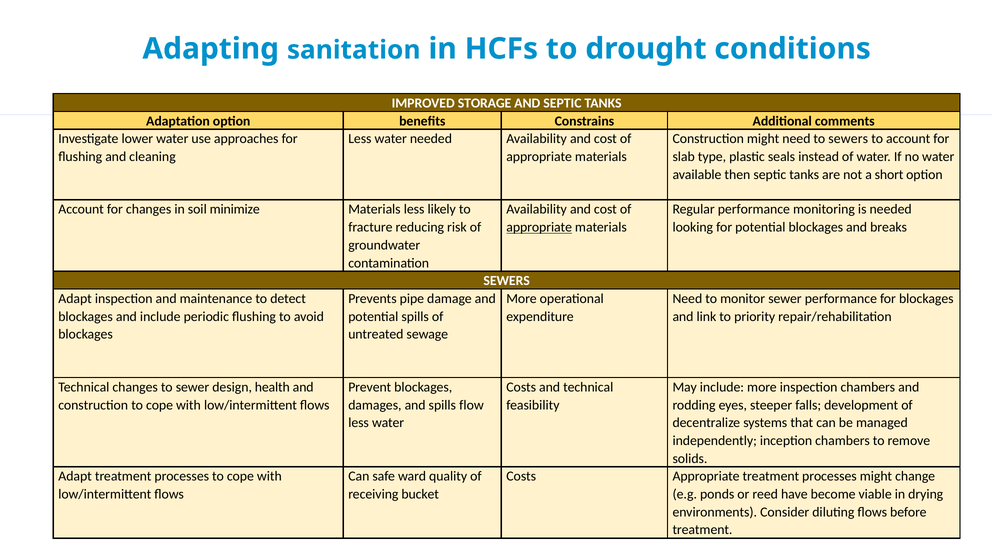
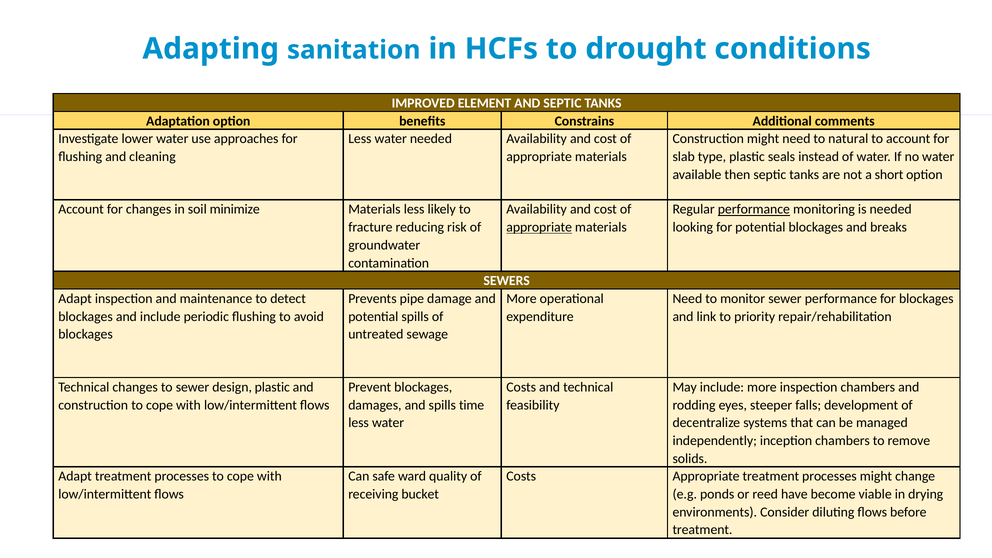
STORAGE: STORAGE -> ELEMENT
to sewers: sewers -> natural
performance at (754, 209) underline: none -> present
design health: health -> plastic
flow: flow -> time
